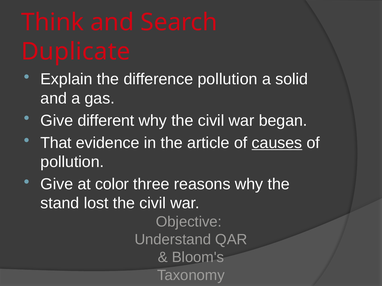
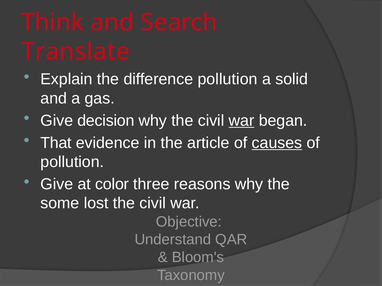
Duplicate: Duplicate -> Translate
different: different -> decision
war at (242, 121) underline: none -> present
stand: stand -> some
